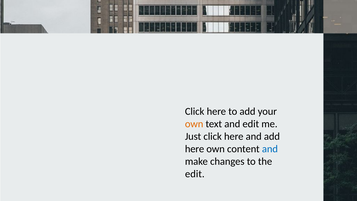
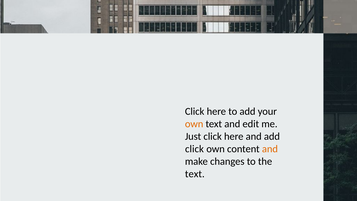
here at (195, 149): here -> click
and at (270, 149) colour: blue -> orange
edit at (195, 174): edit -> text
